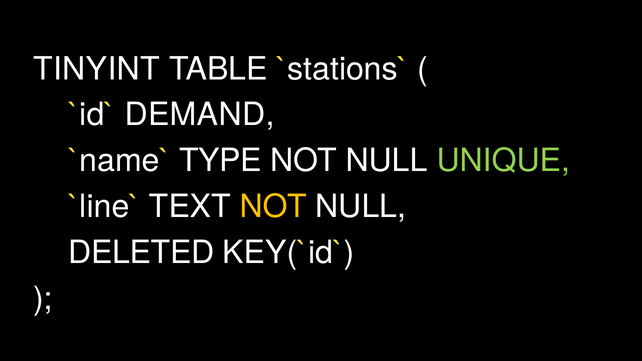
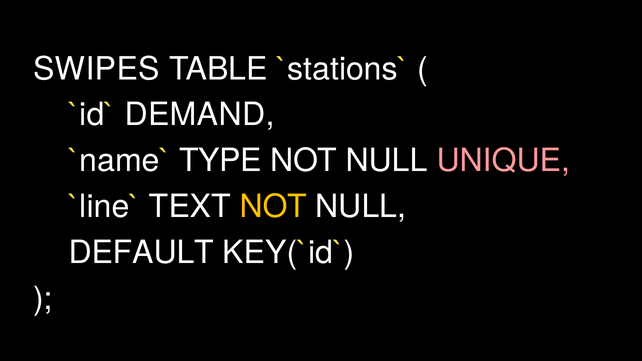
TINYINT: TINYINT -> SWIPES
UNIQUE colour: light green -> pink
DELETED: DELETED -> DEFAULT
